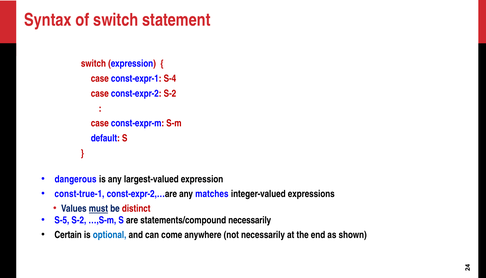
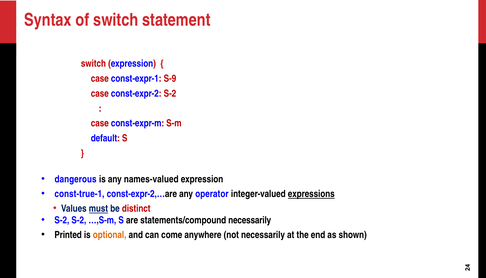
S-4: S-4 -> S-9
largest-valued: largest-valued -> names-valued
matches: matches -> operator
expressions underline: none -> present
S-5 at (62, 220): S-5 -> S-2
Certain: Certain -> Printed
optional colour: blue -> orange
